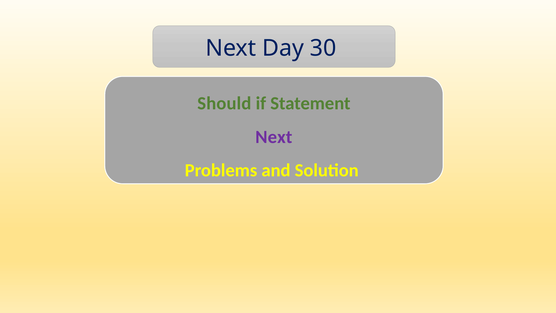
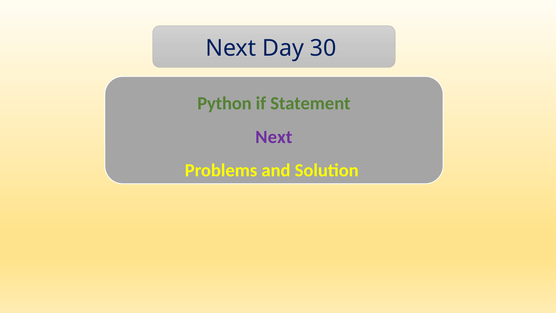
Should: Should -> Python
